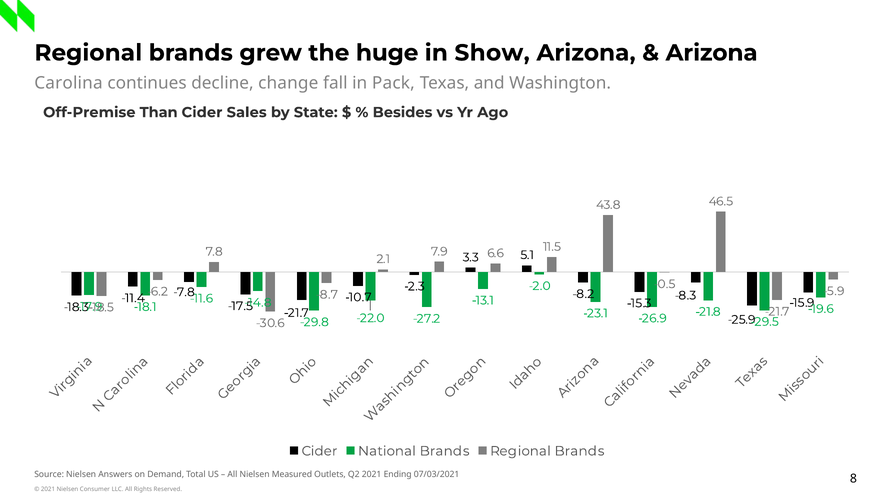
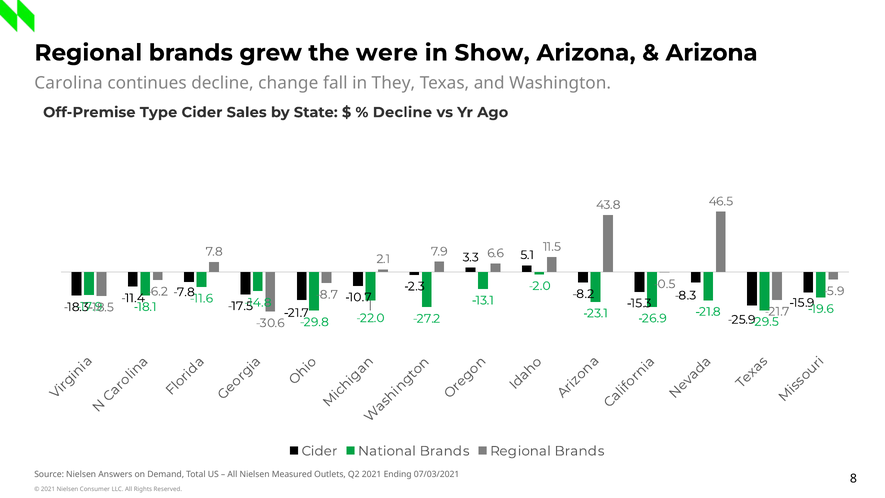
huge: huge -> were
Pack: Pack -> They
Than: Than -> Type
Besides at (402, 112): Besides -> Decline
